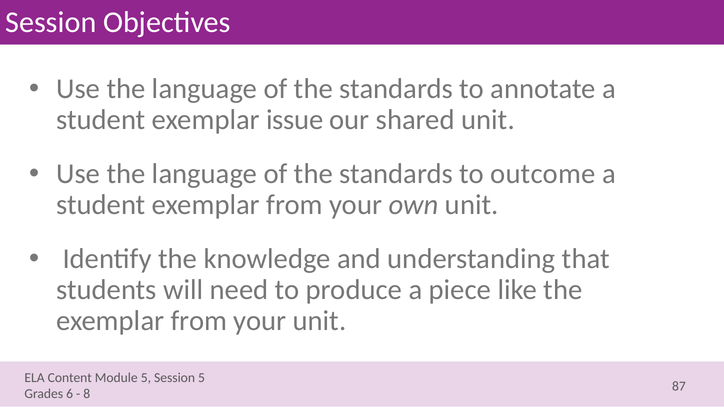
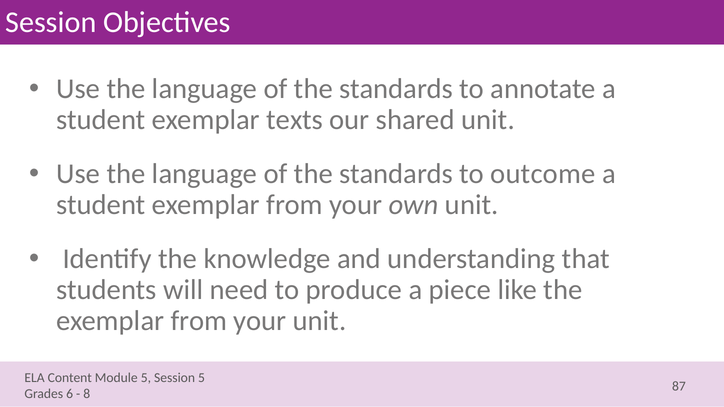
issue: issue -> texts
